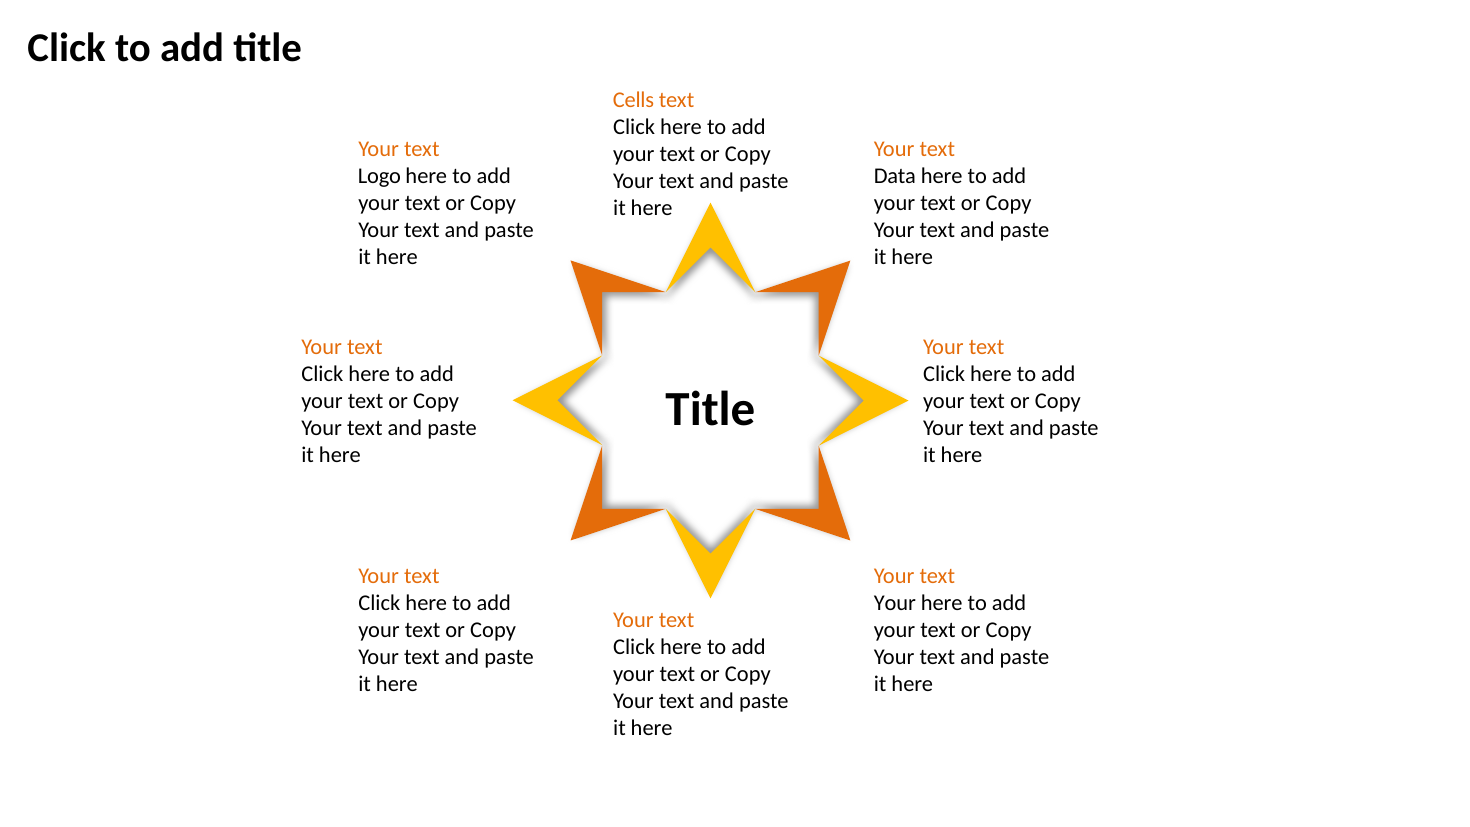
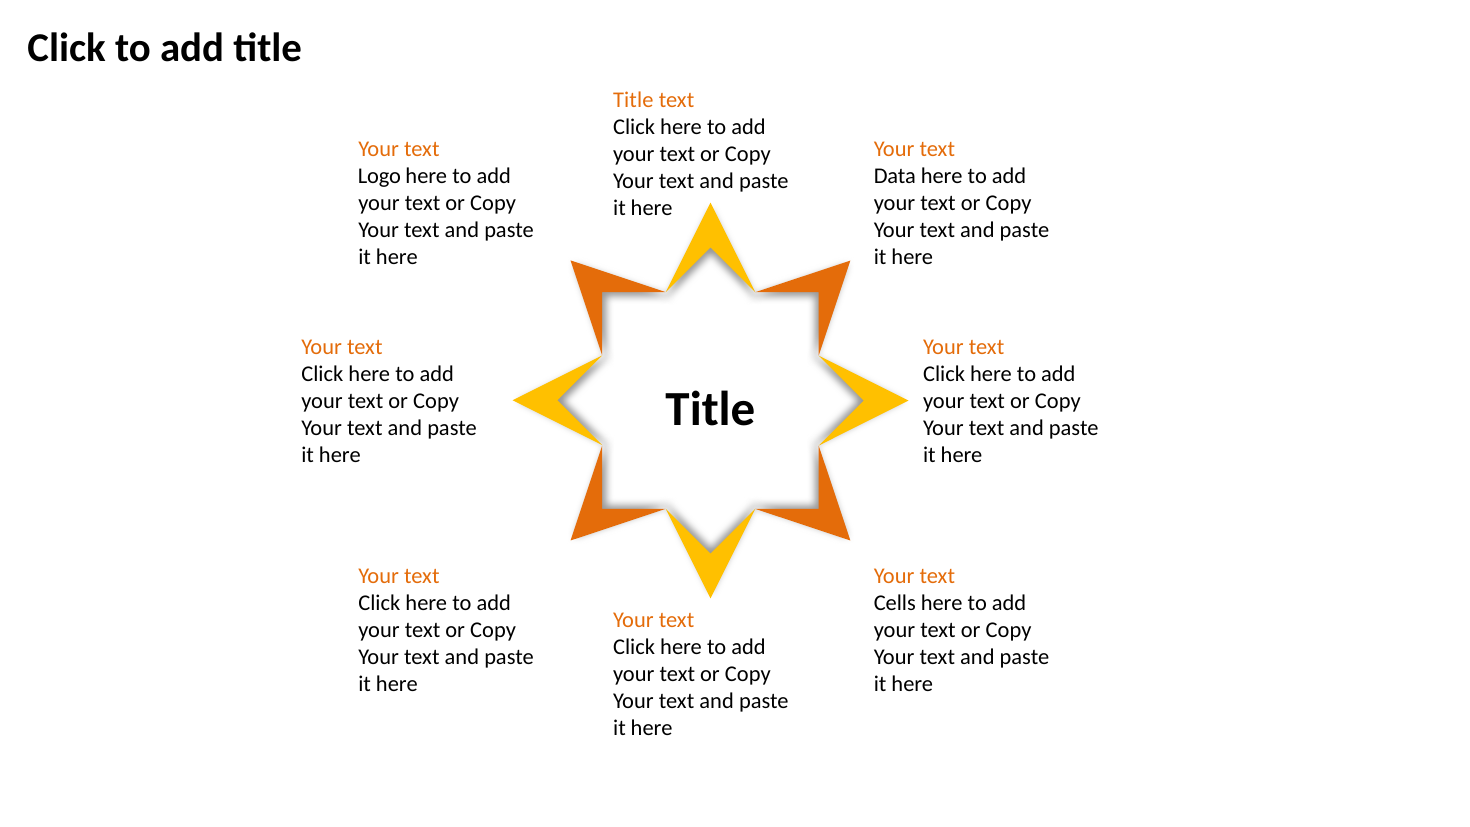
Cells at (634, 100): Cells -> Title
Your at (895, 603): Your -> Cells
